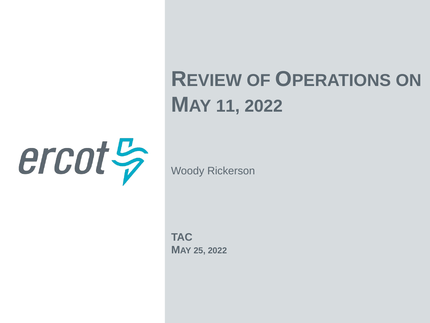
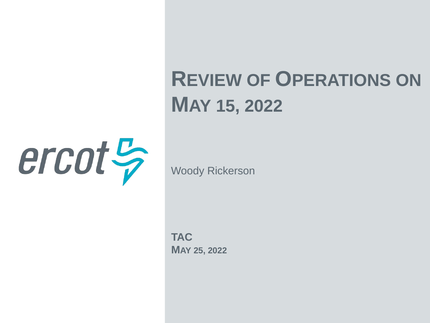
11: 11 -> 15
